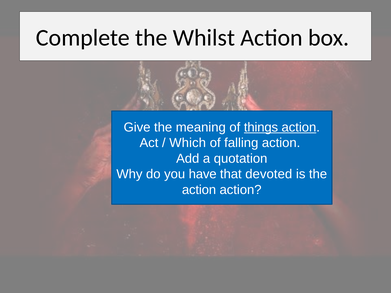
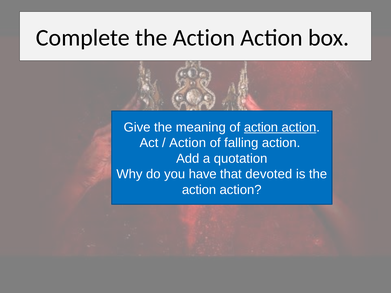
Complete the Whilst: Whilst -> Action
of things: things -> action
Which at (188, 143): Which -> Action
